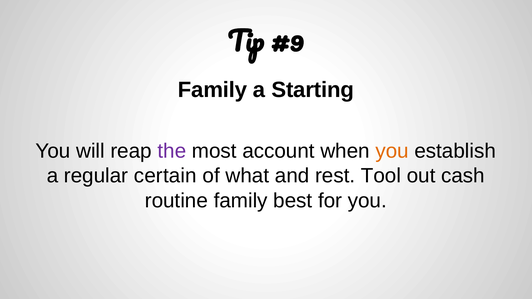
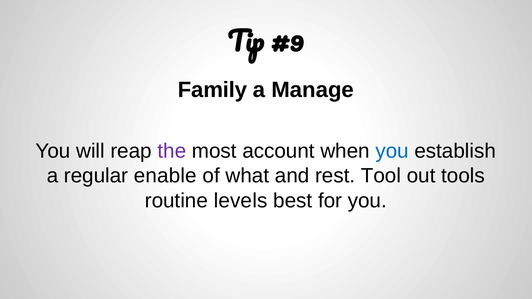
Starting: Starting -> Manage
you at (392, 151) colour: orange -> blue
certain: certain -> enable
cash: cash -> tools
routine family: family -> levels
